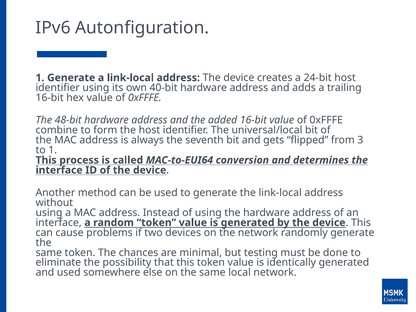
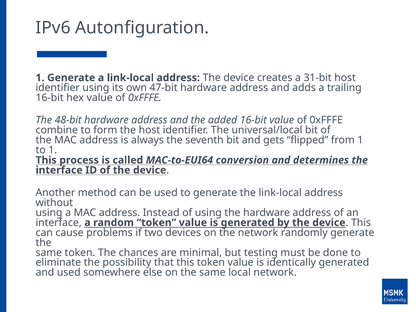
24-bit: 24-bit -> 31-bit
40-bit: 40-bit -> 47-bit
from 3: 3 -> 1
